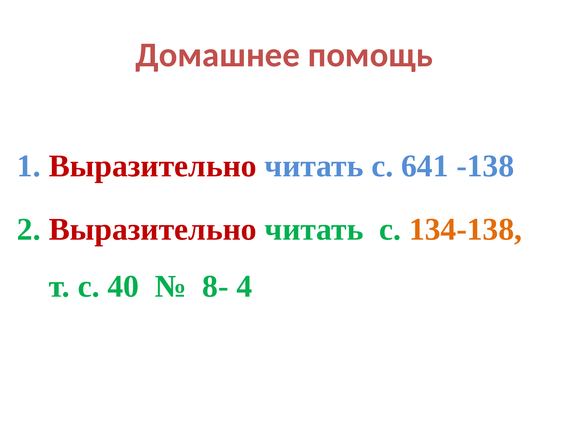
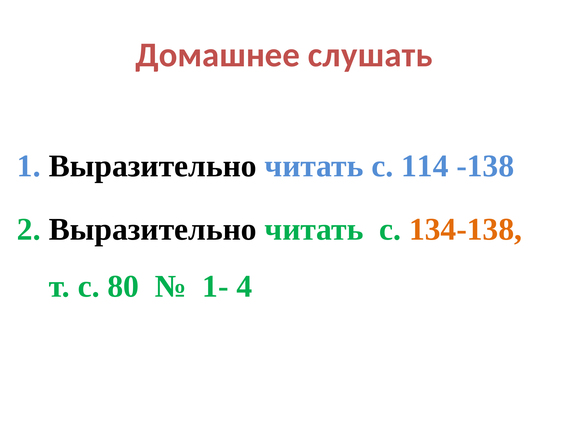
помощь: помощь -> слушать
Выразительно at (153, 166) colour: red -> black
641: 641 -> 114
Выразительно at (153, 229) colour: red -> black
40: 40 -> 80
8-: 8- -> 1-
